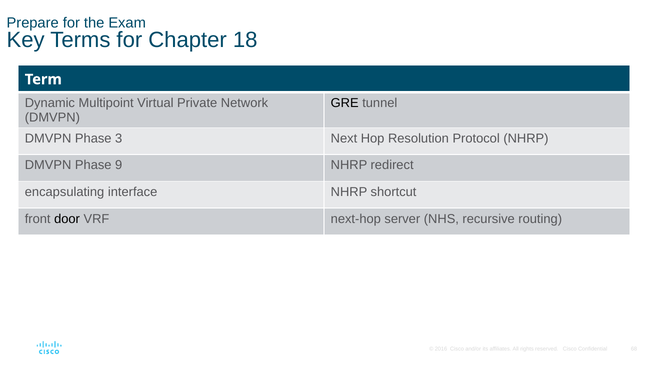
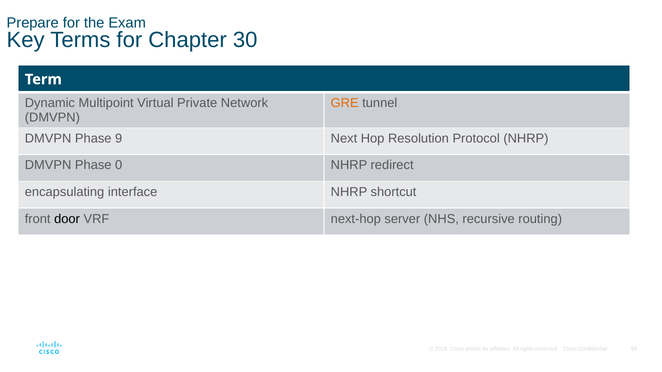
18: 18 -> 30
GRE colour: black -> orange
3: 3 -> 9
9: 9 -> 0
